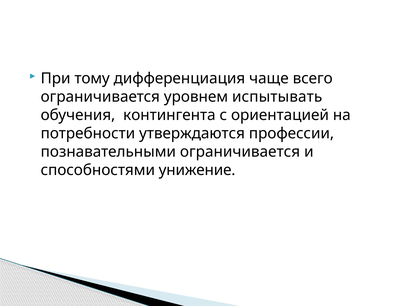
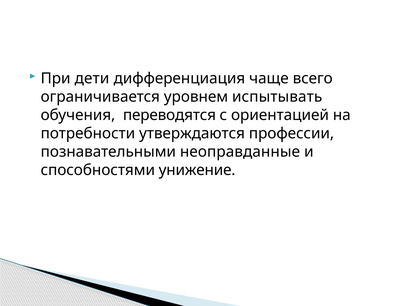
тому: тому -> дети
контингента: контингента -> переводятся
познавательными ограничивается: ограничивается -> неоправданные
